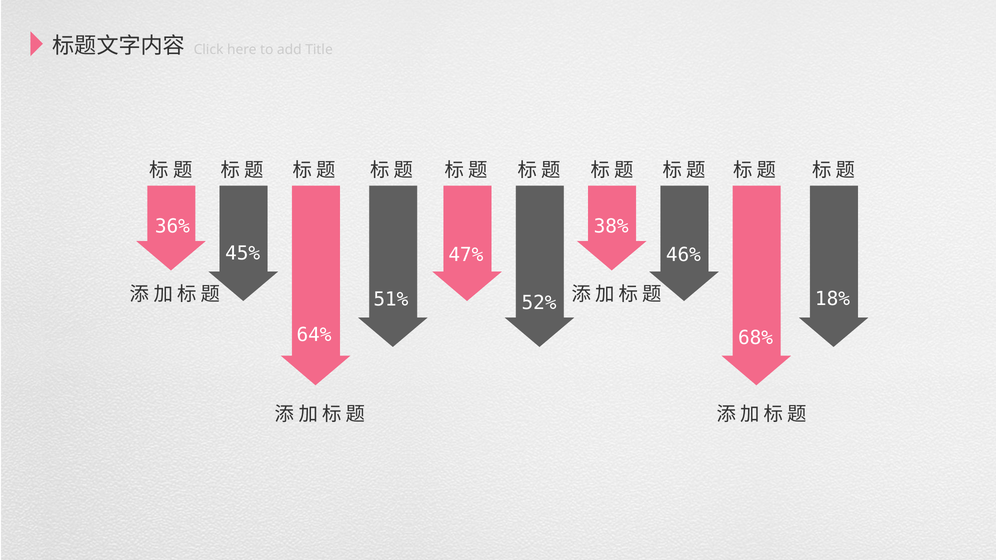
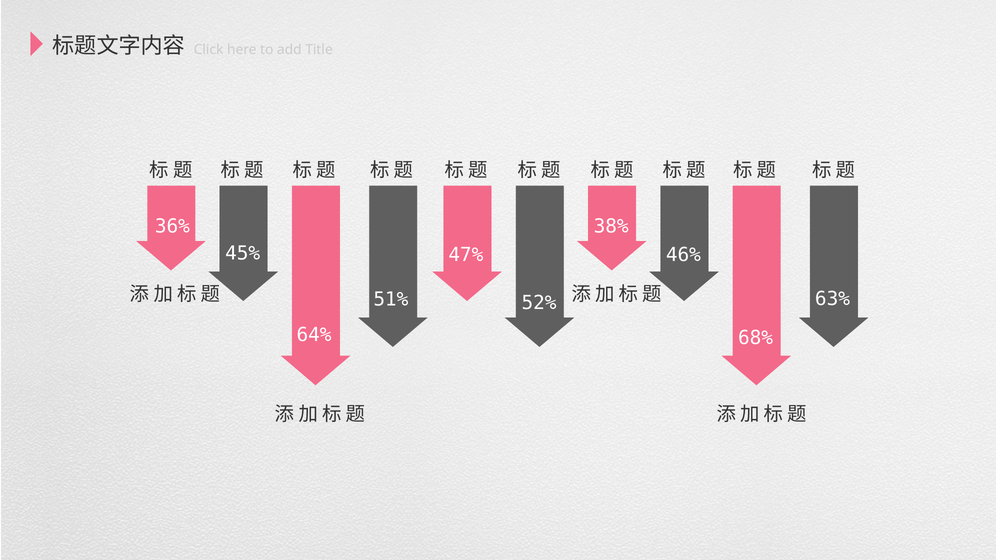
18%: 18% -> 63%
